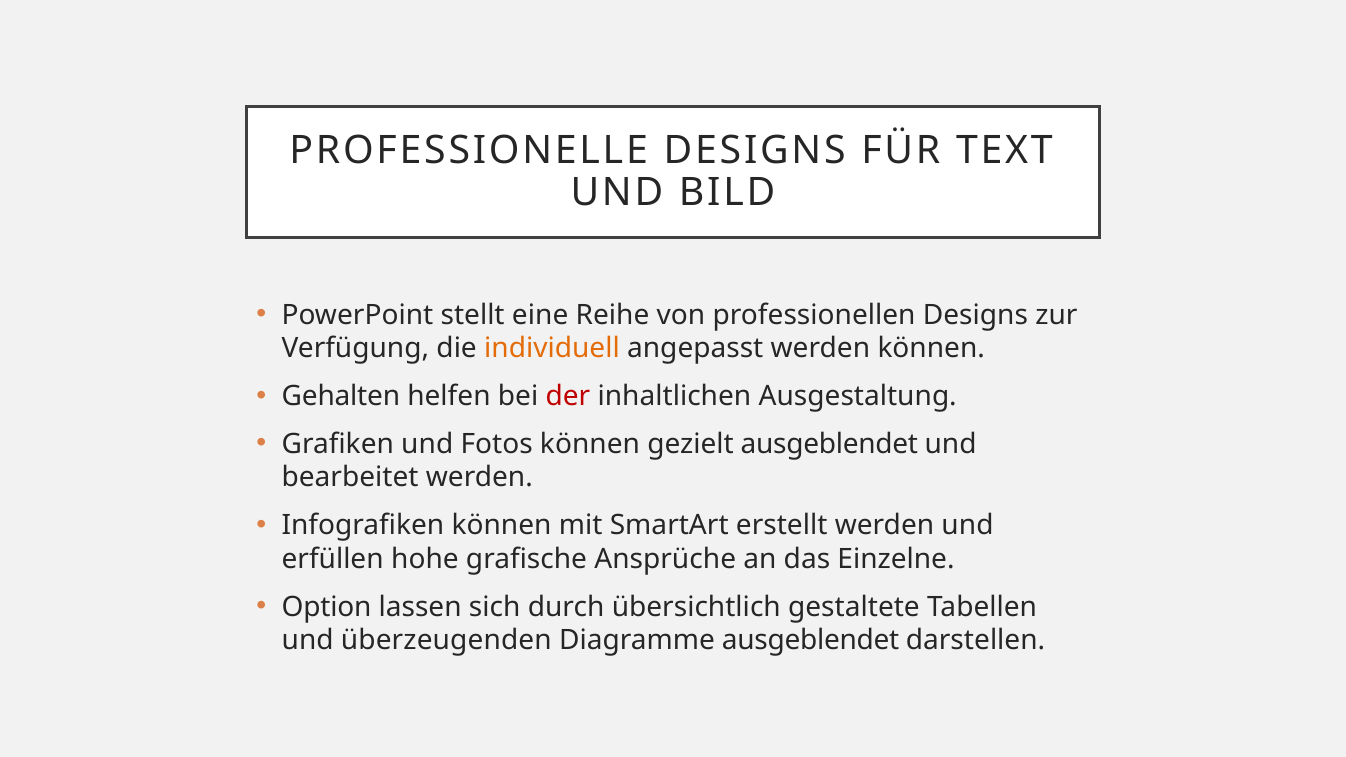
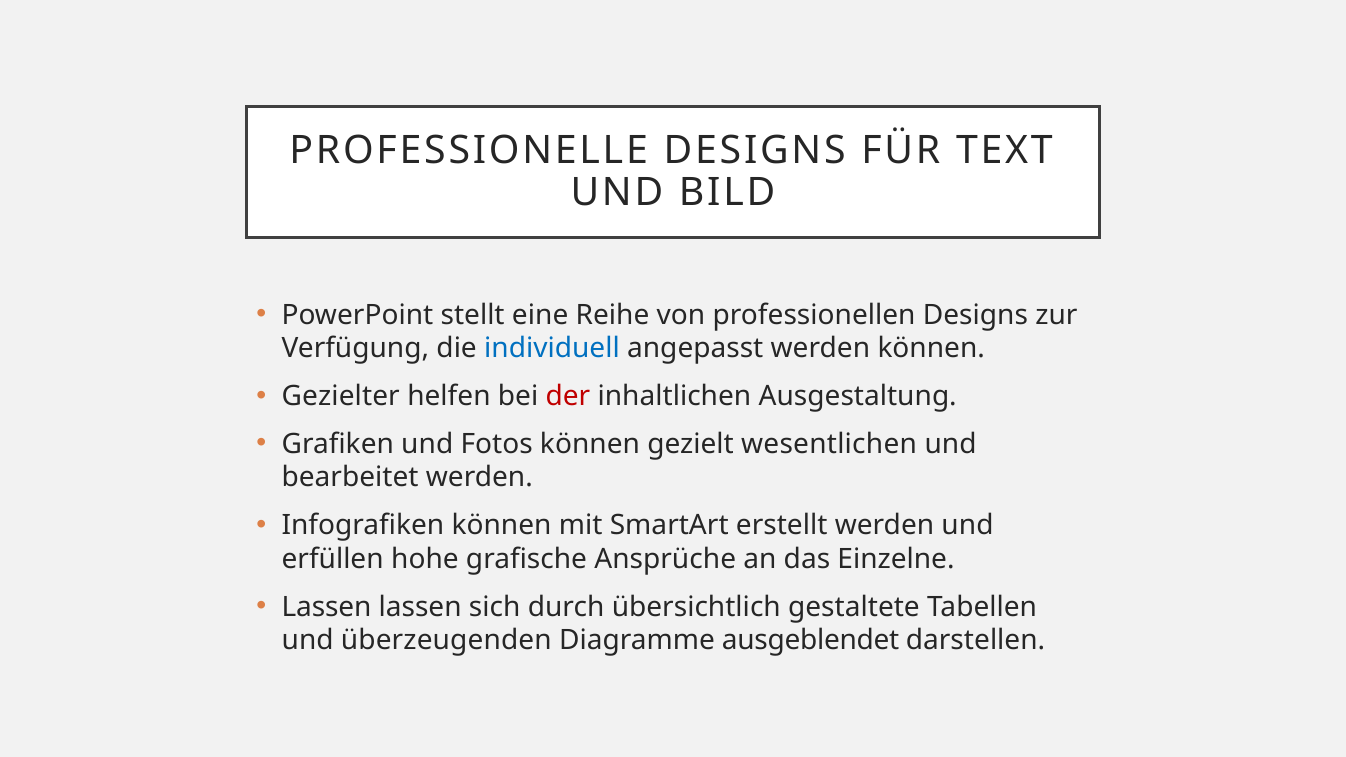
individuell colour: orange -> blue
Gehalten: Gehalten -> Gezielter
gezielt ausgeblendet: ausgeblendet -> wesentlichen
Option at (327, 607): Option -> Lassen
